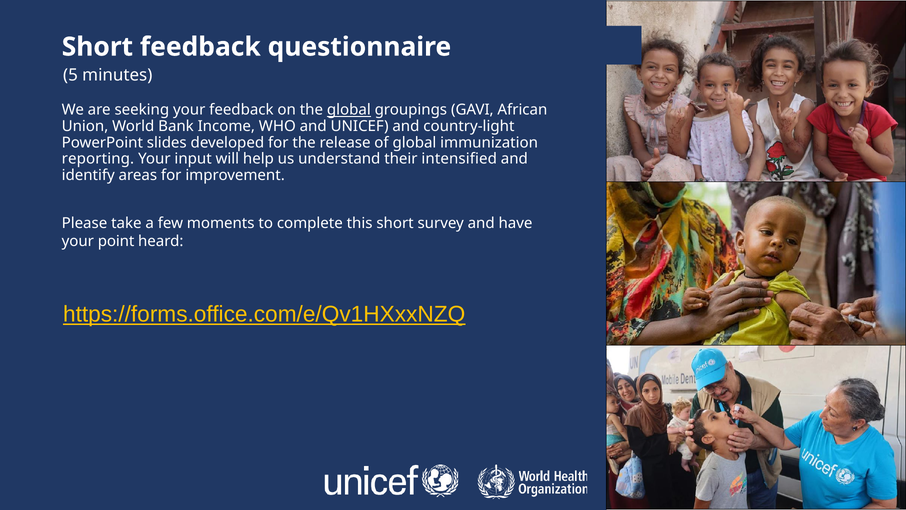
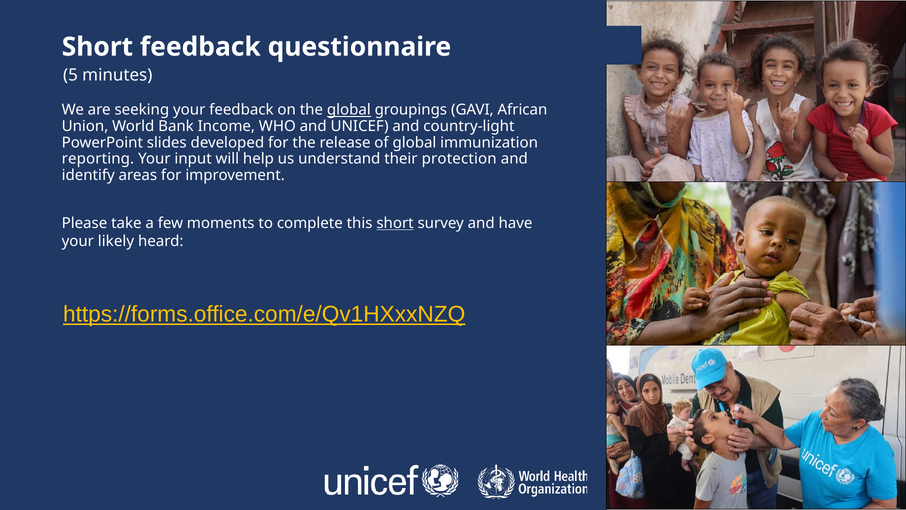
intensified: intensified -> protection
short at (395, 223) underline: none -> present
point: point -> likely
